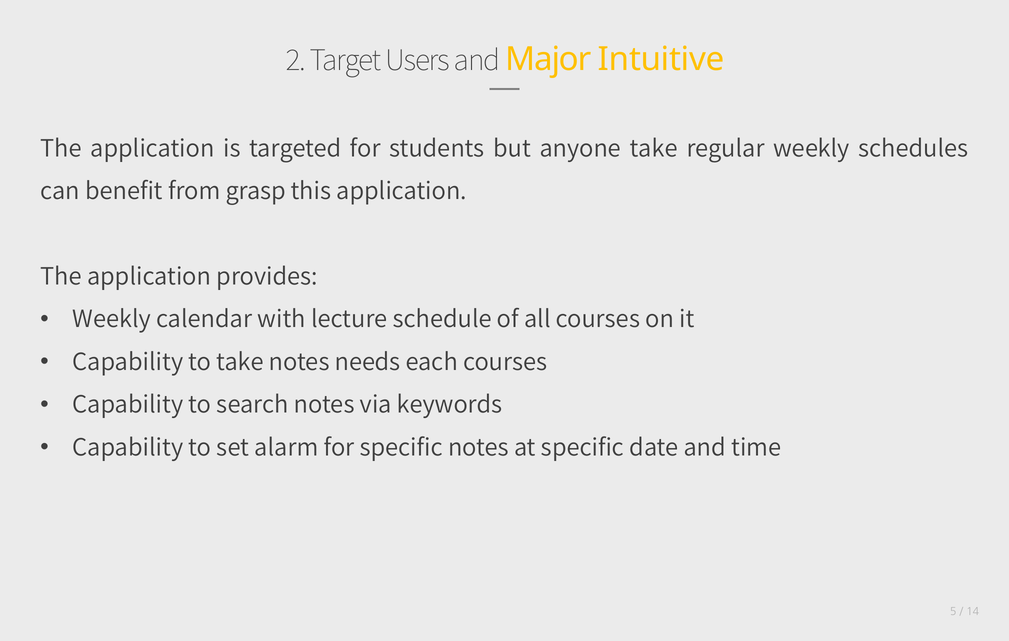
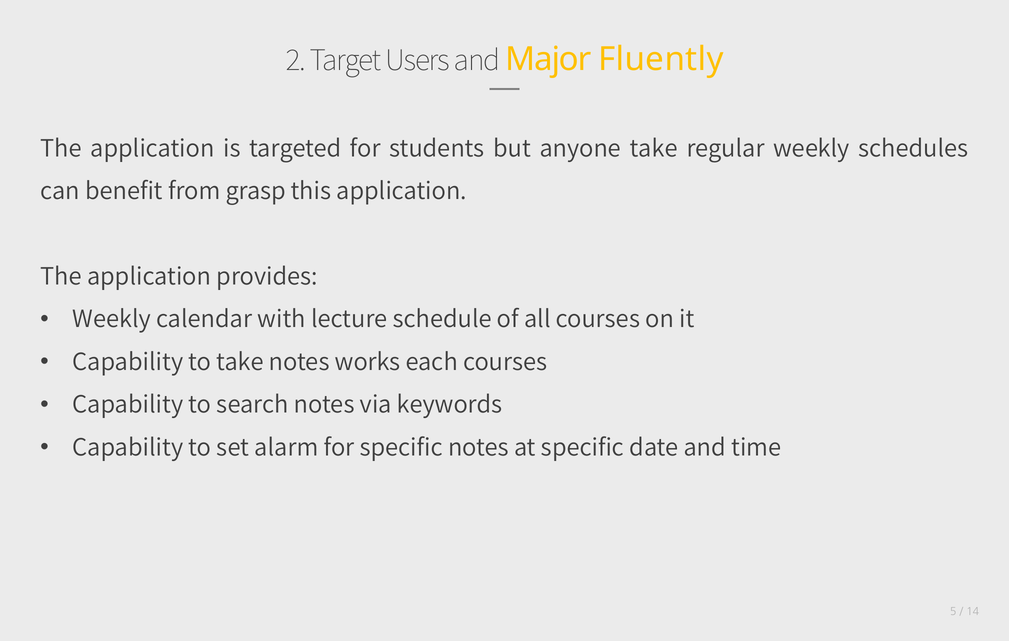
Intuitive: Intuitive -> Fluently
needs: needs -> works
